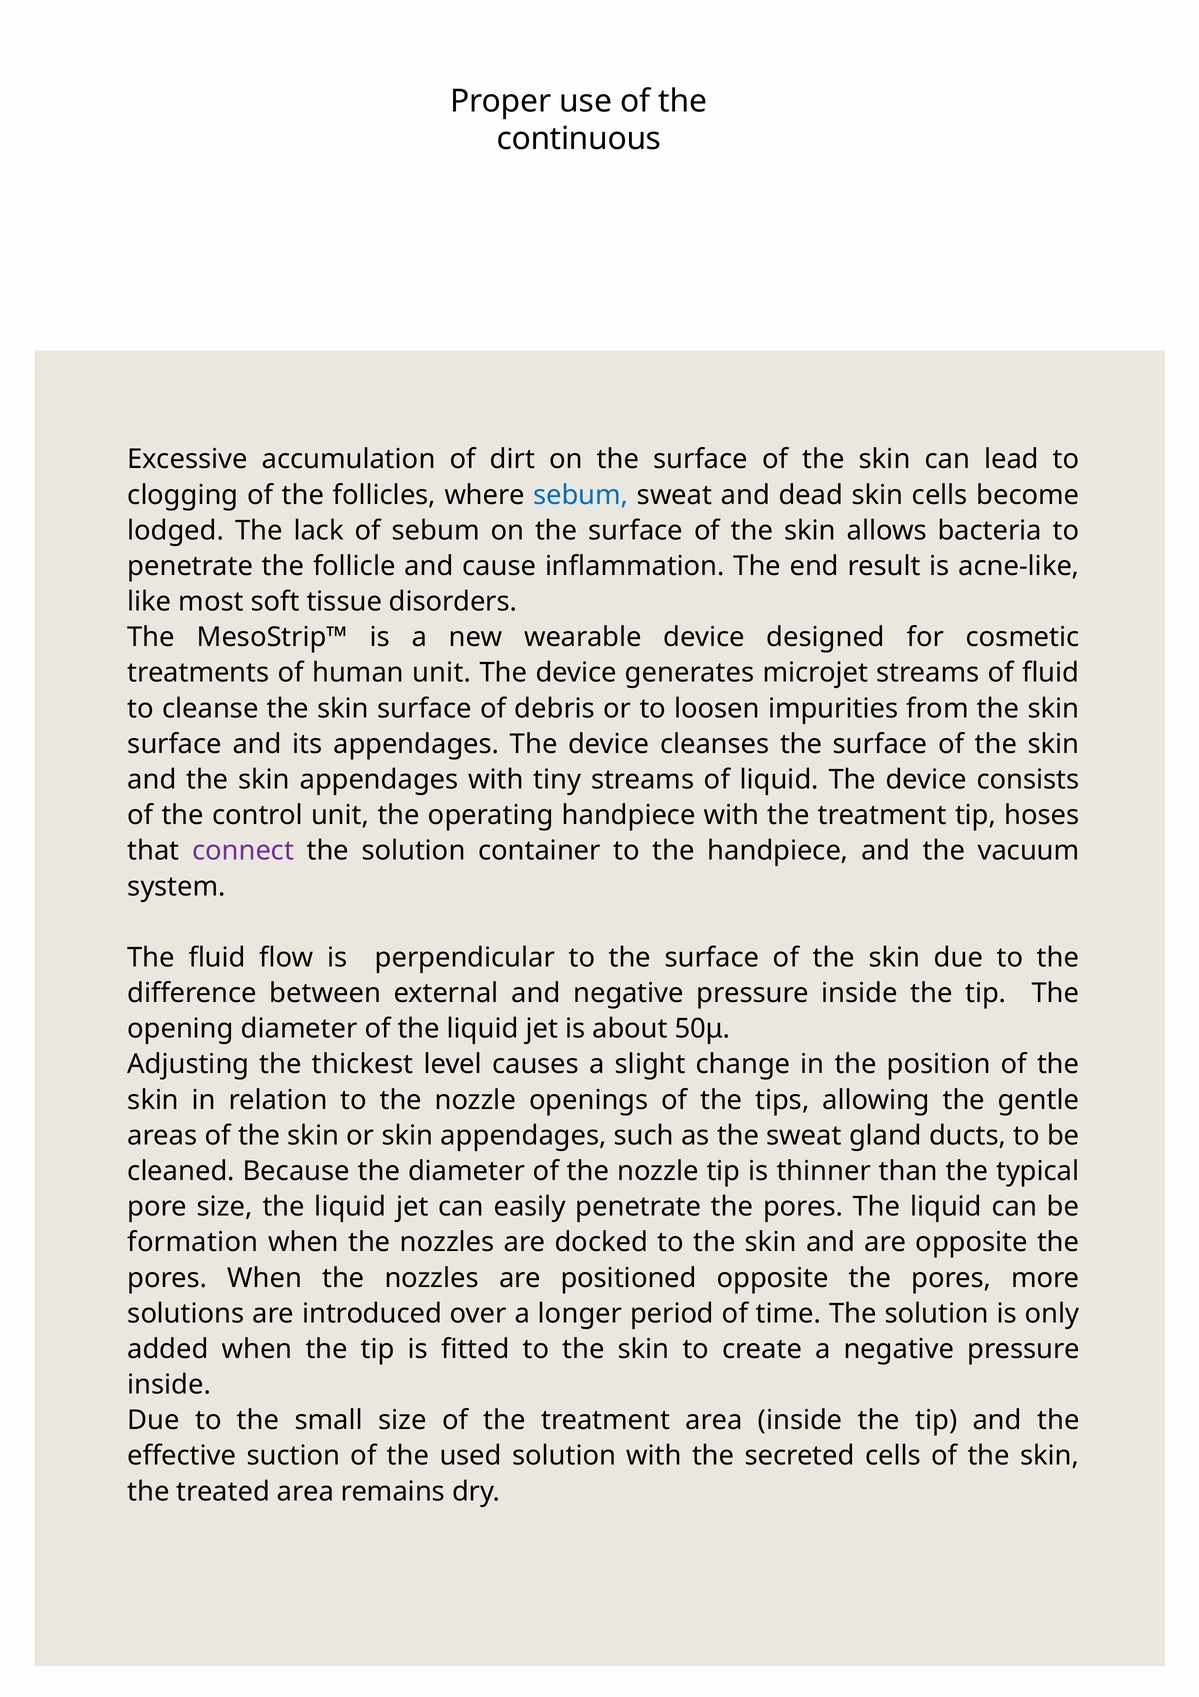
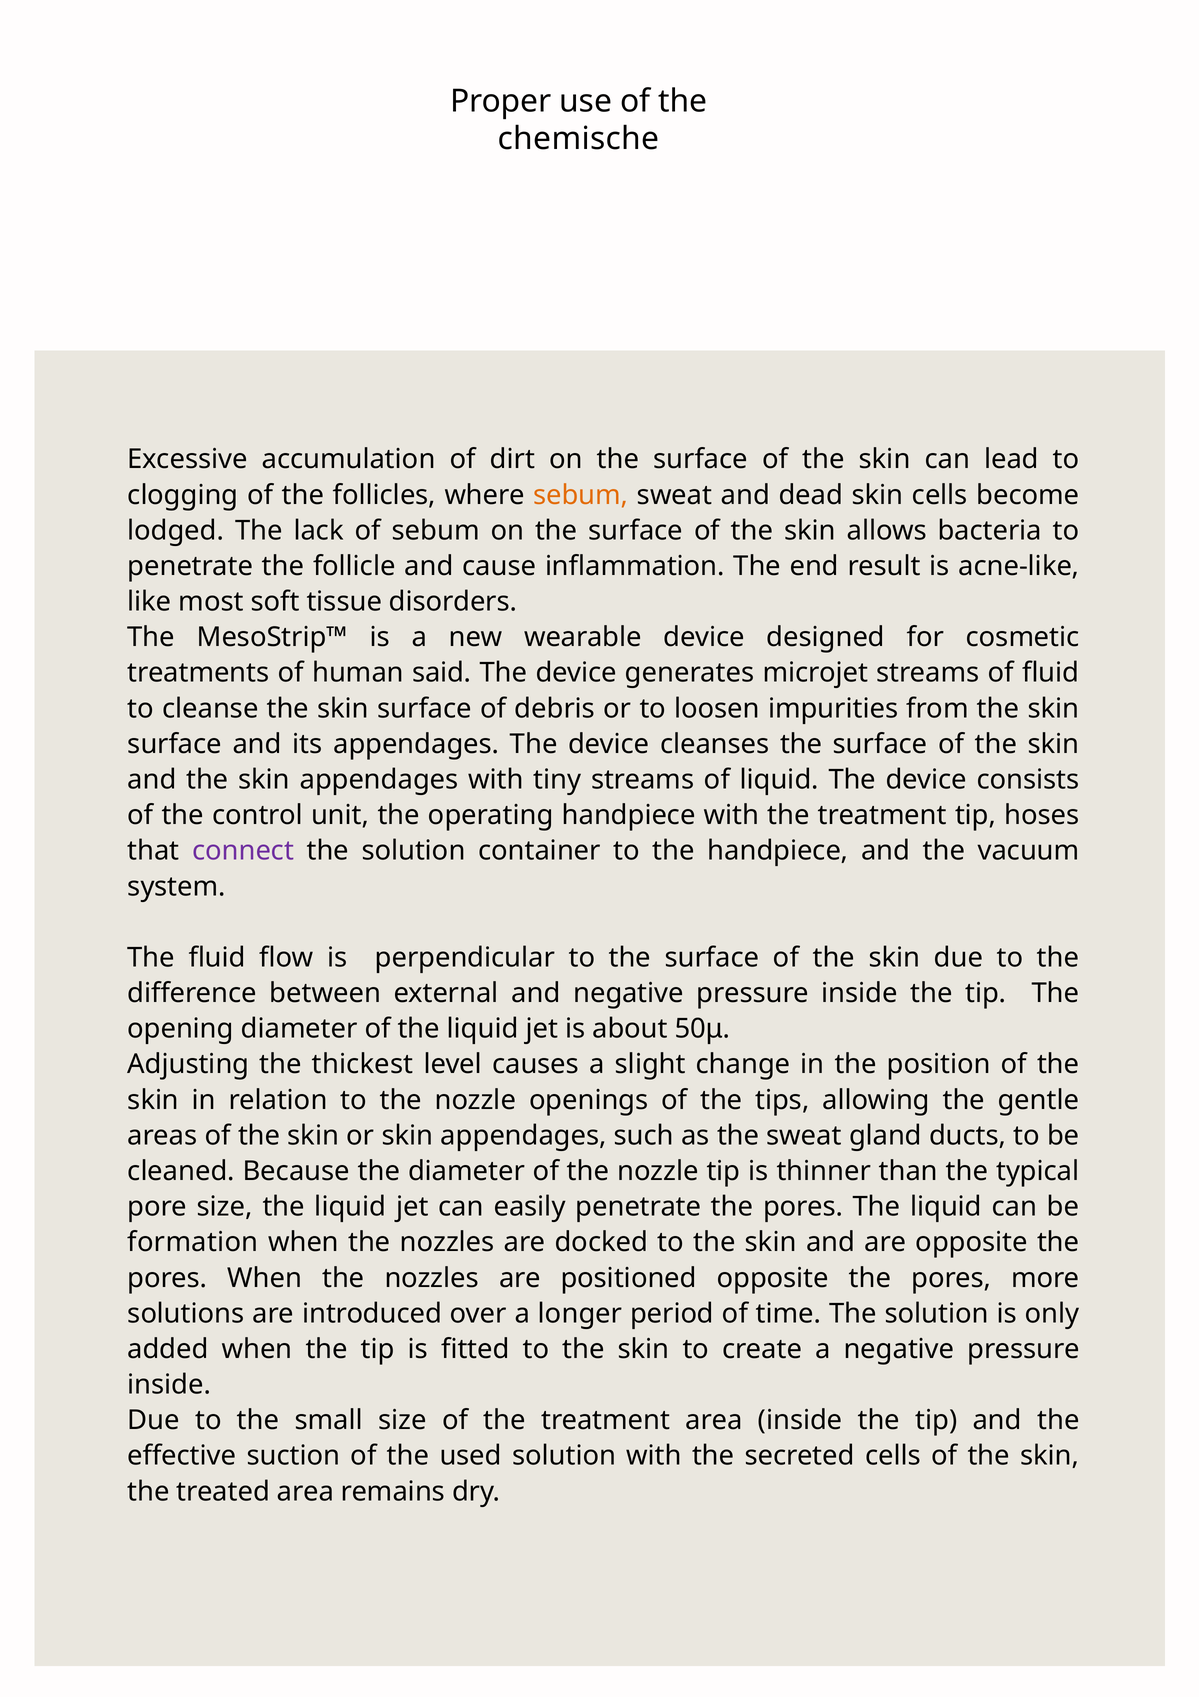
continuous: continuous -> chemische
sebum at (581, 495) colour: blue -> orange
human unit: unit -> said
